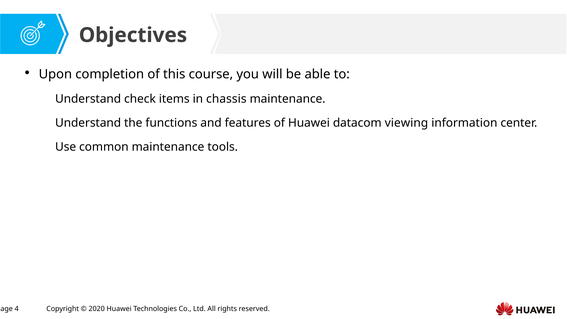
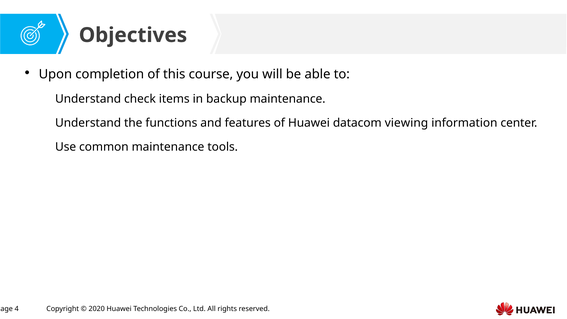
chassis: chassis -> backup
